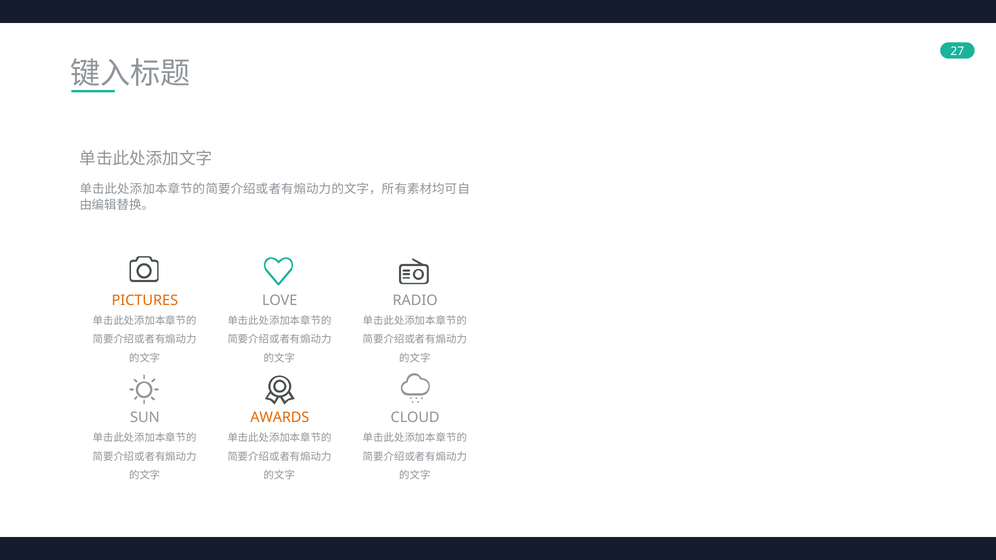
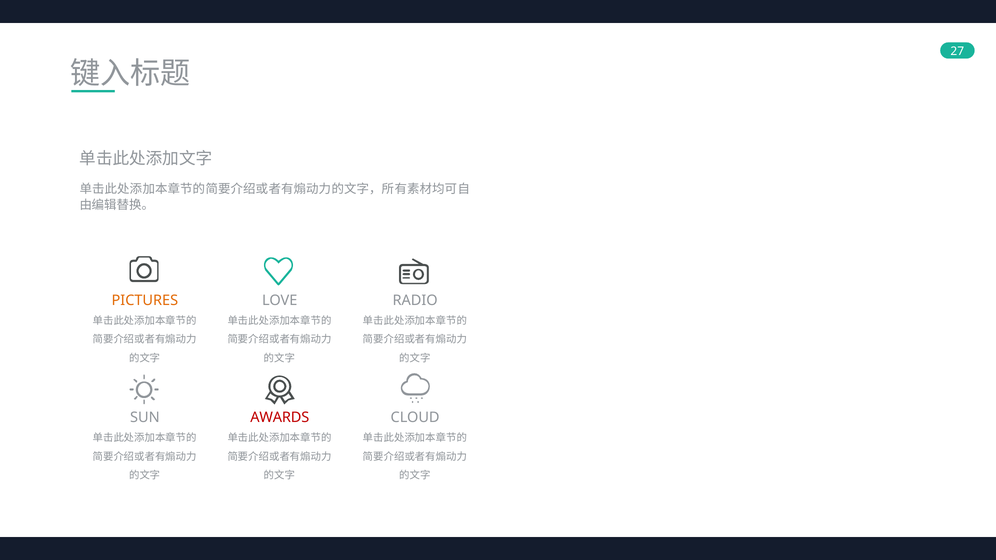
AWARDS colour: orange -> red
